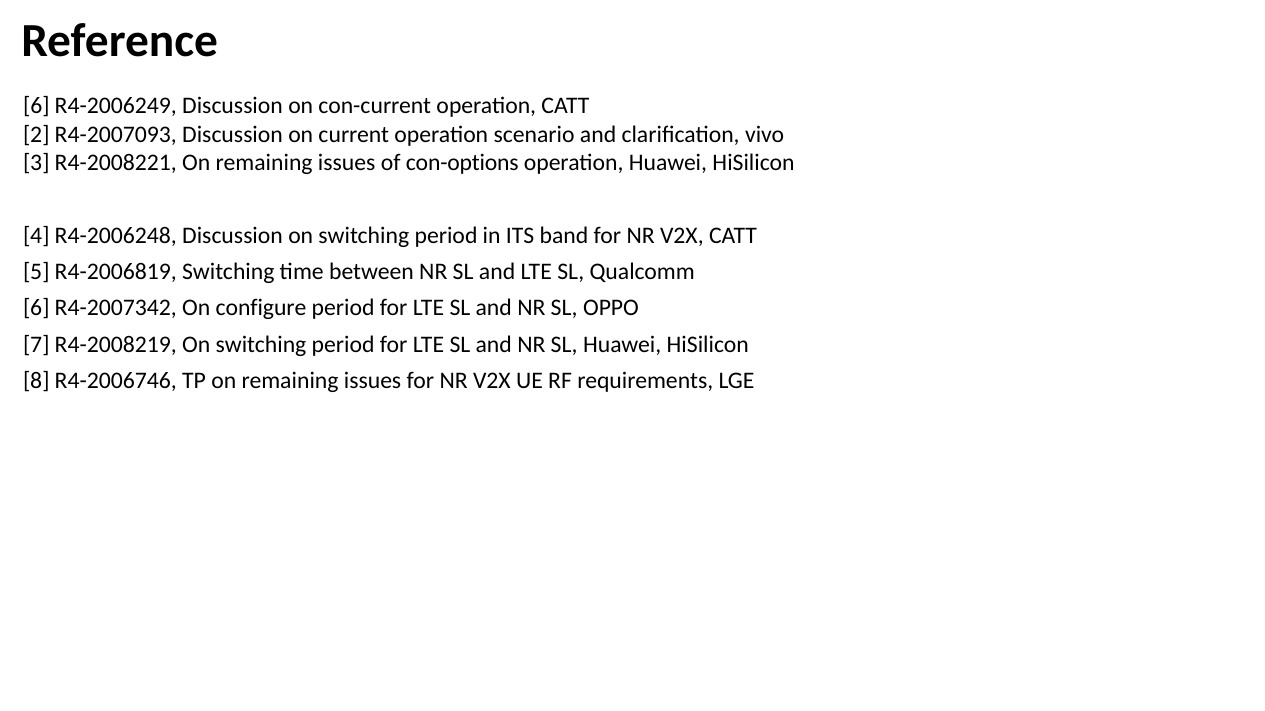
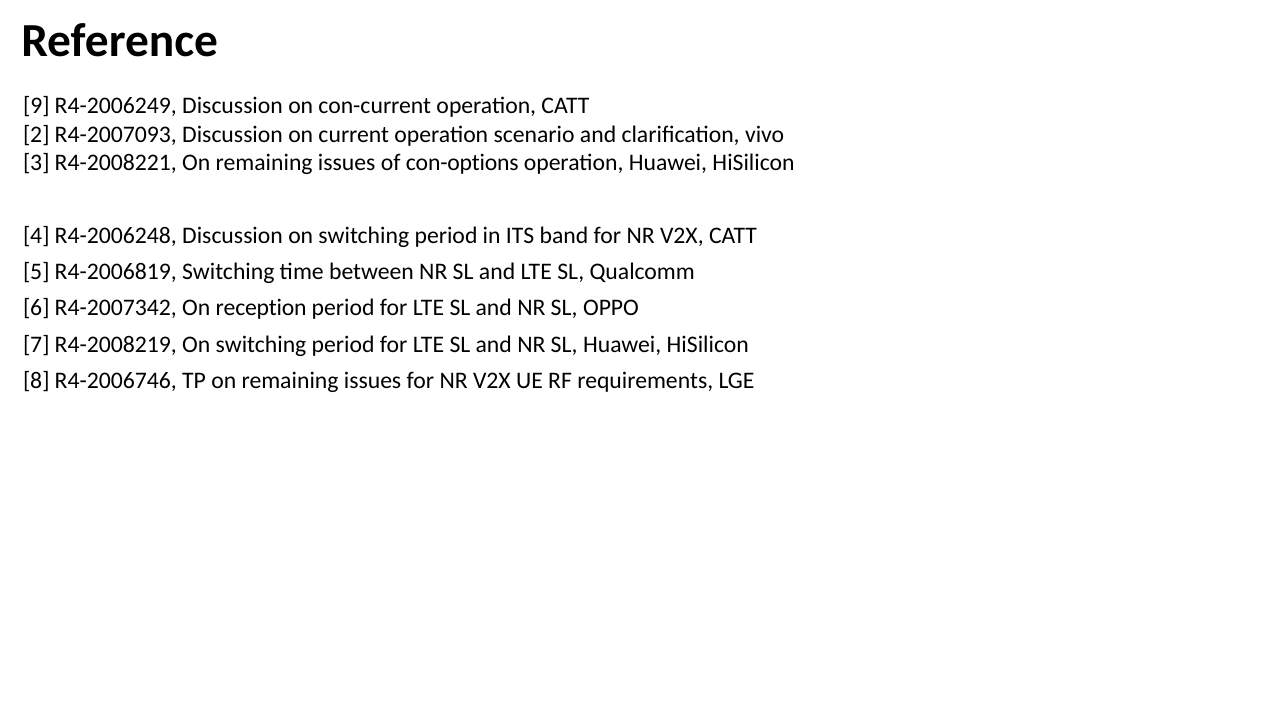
6 at (36, 106): 6 -> 9
configure: configure -> reception
